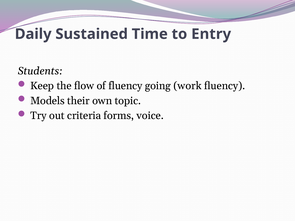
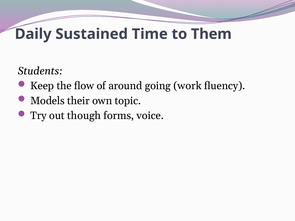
Entry: Entry -> Them
of fluency: fluency -> around
criteria: criteria -> though
